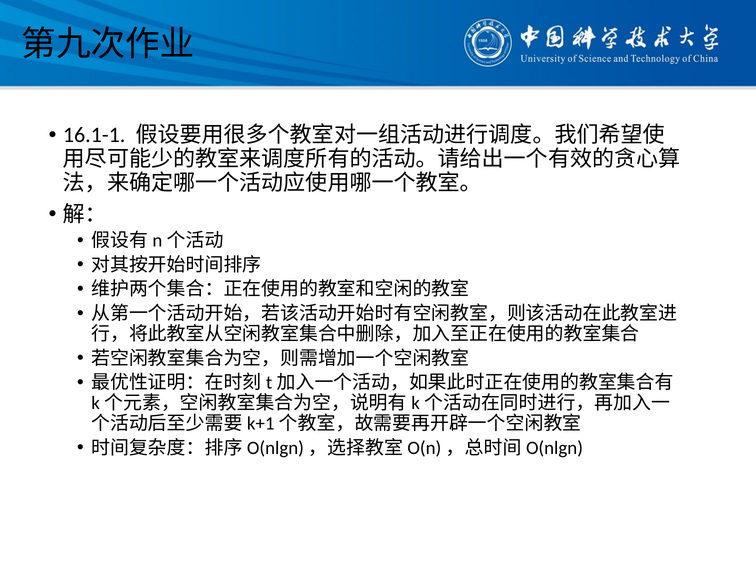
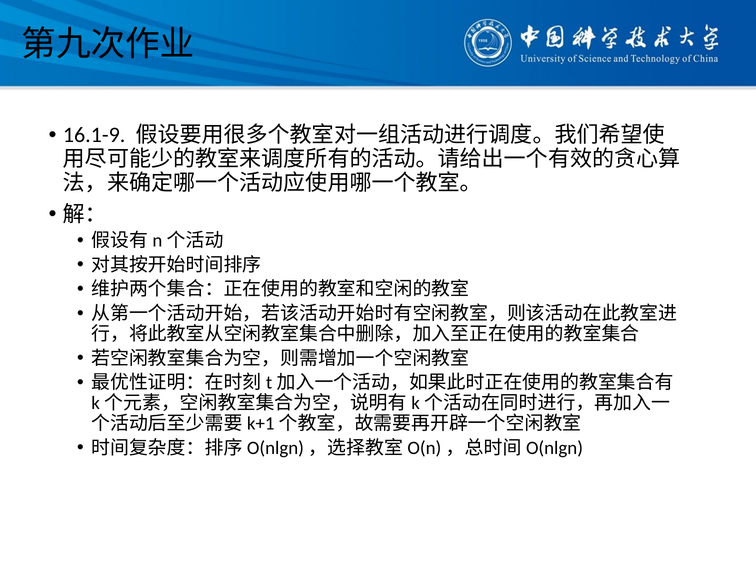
16.1-1: 16.1-1 -> 16.1-9
